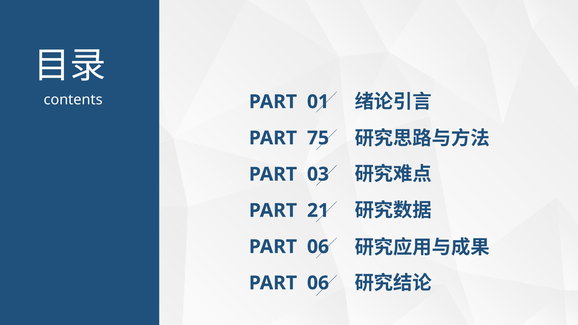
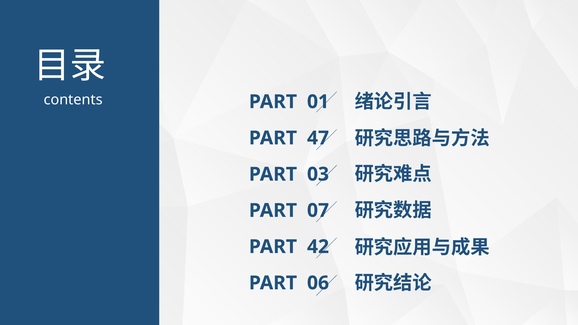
75: 75 -> 47
21: 21 -> 07
06 at (318, 247): 06 -> 42
